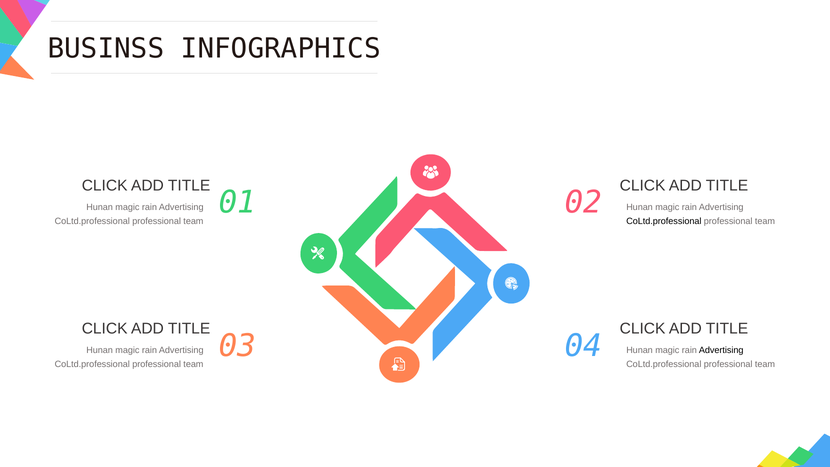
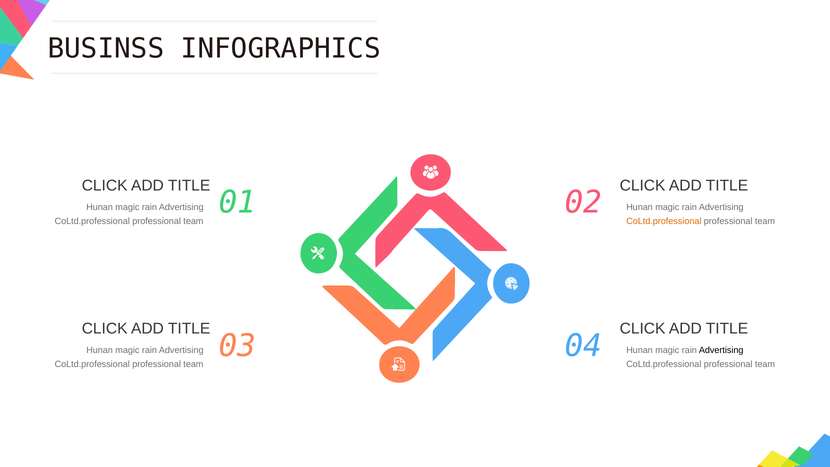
CoLtd.professional at (664, 221) colour: black -> orange
